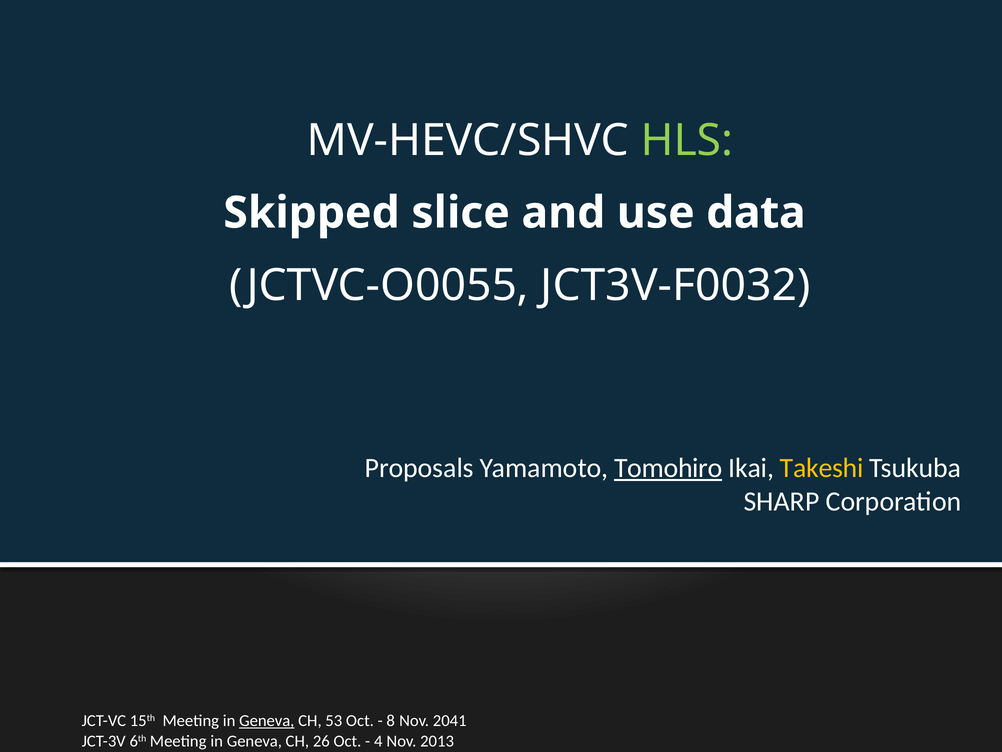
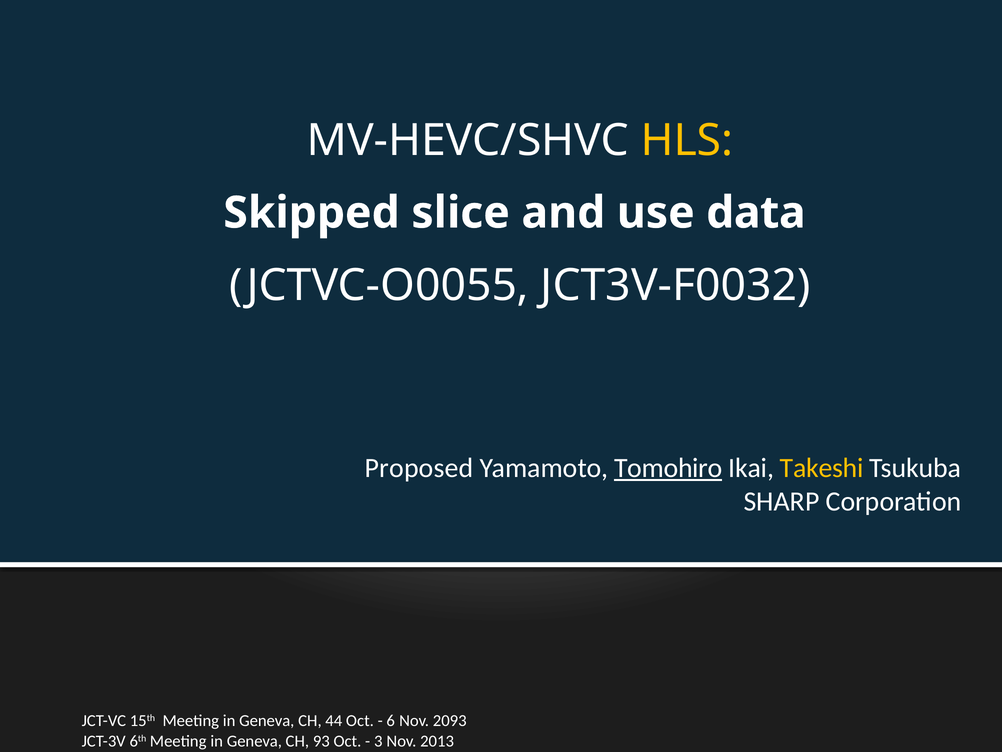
HLS colour: light green -> yellow
Proposals: Proposals -> Proposed
Geneva at (267, 720) underline: present -> none
53: 53 -> 44
8: 8 -> 6
2041: 2041 -> 2093
26: 26 -> 93
4: 4 -> 3
